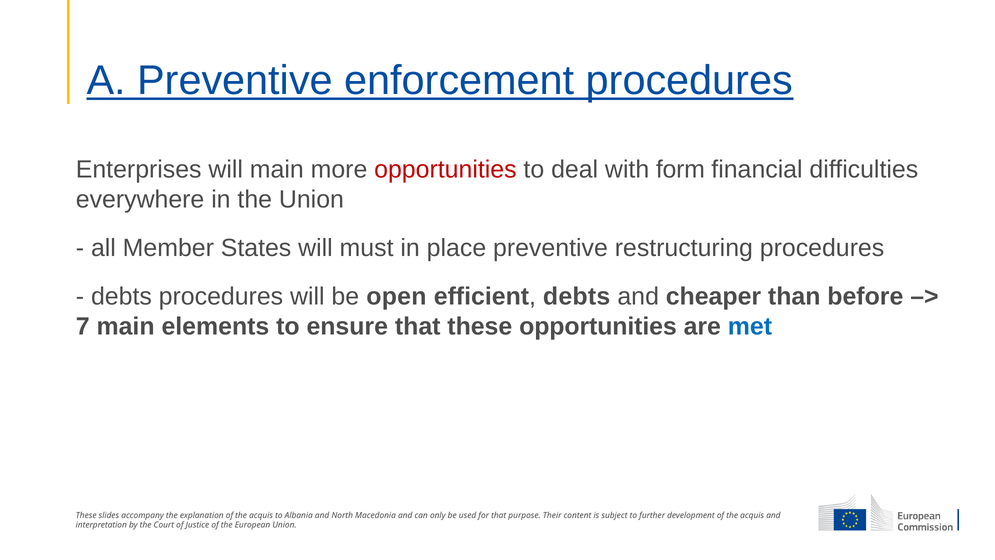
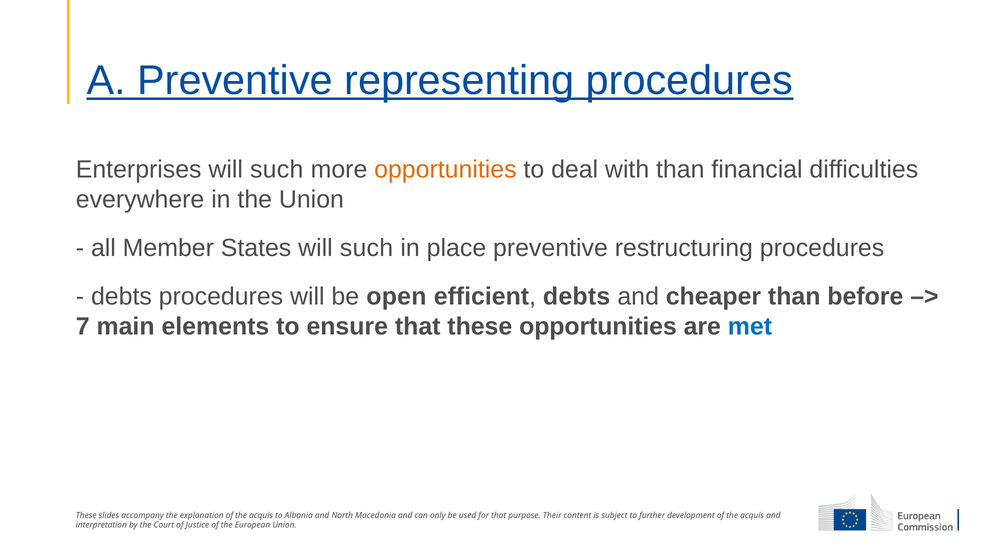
enforcement: enforcement -> representing
Enterprises will main: main -> such
opportunities at (445, 169) colour: red -> orange
with form: form -> than
States will must: must -> such
